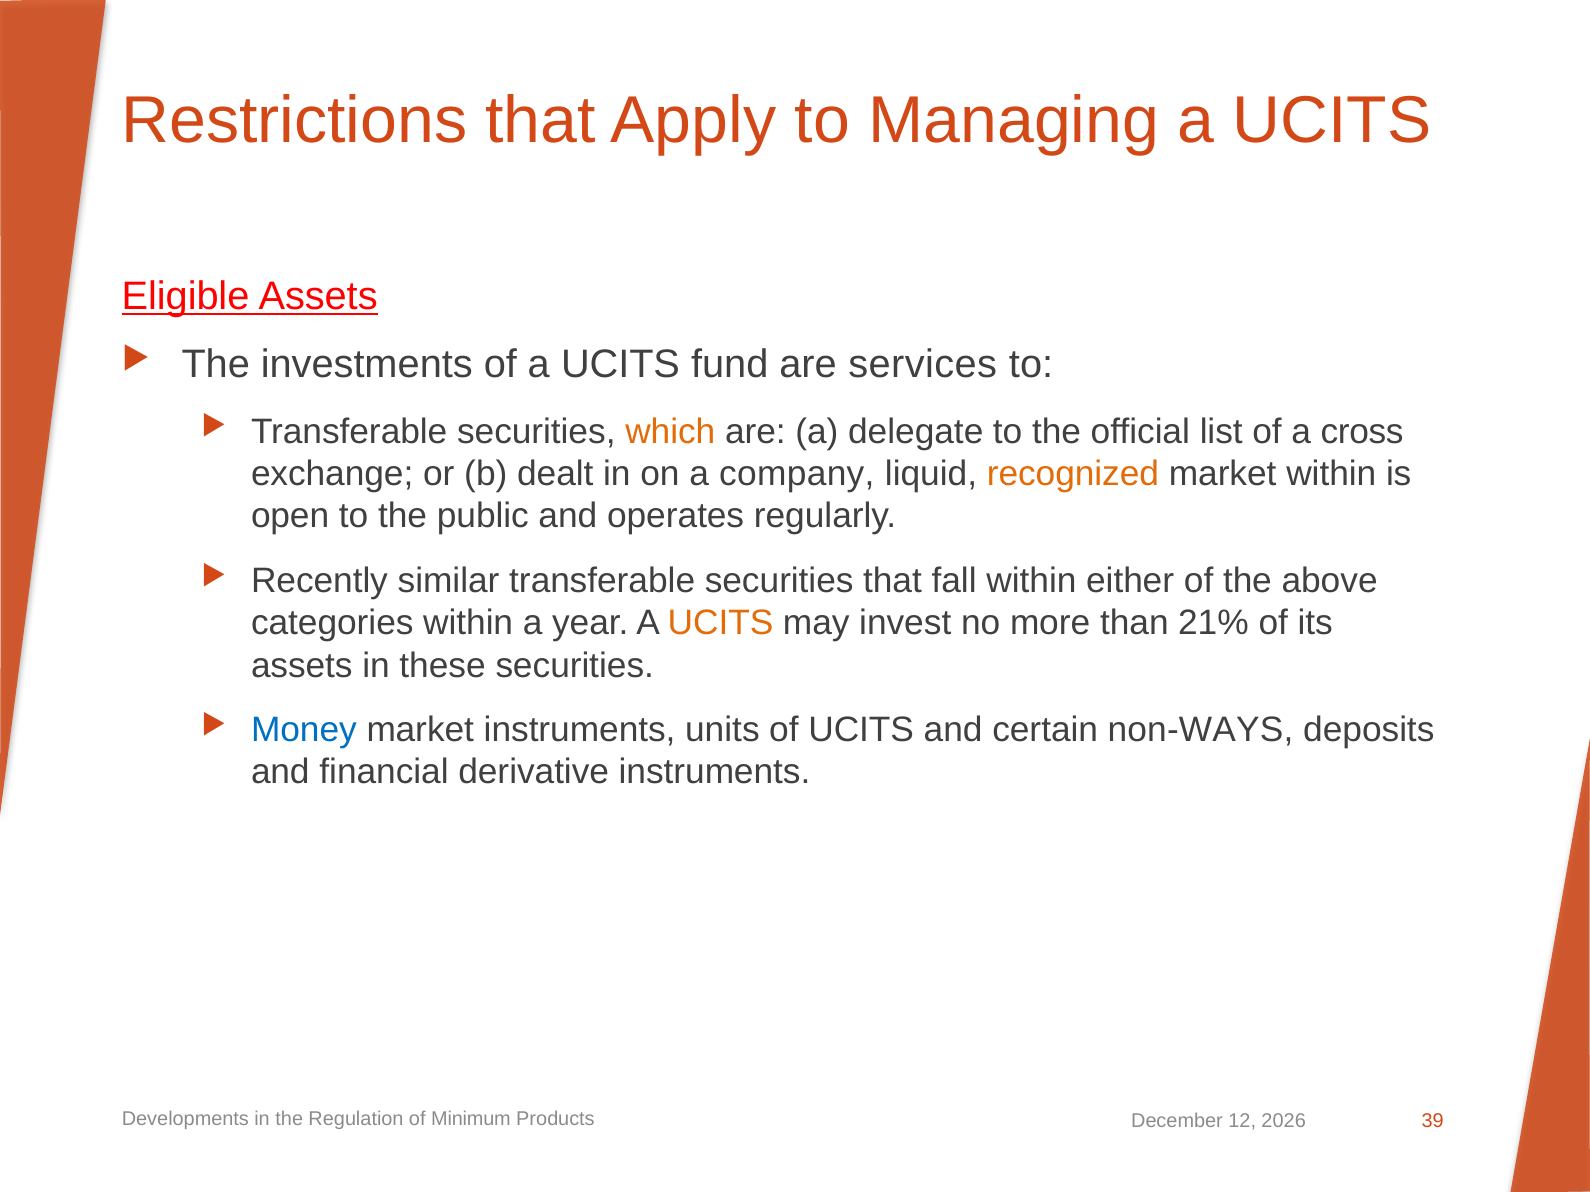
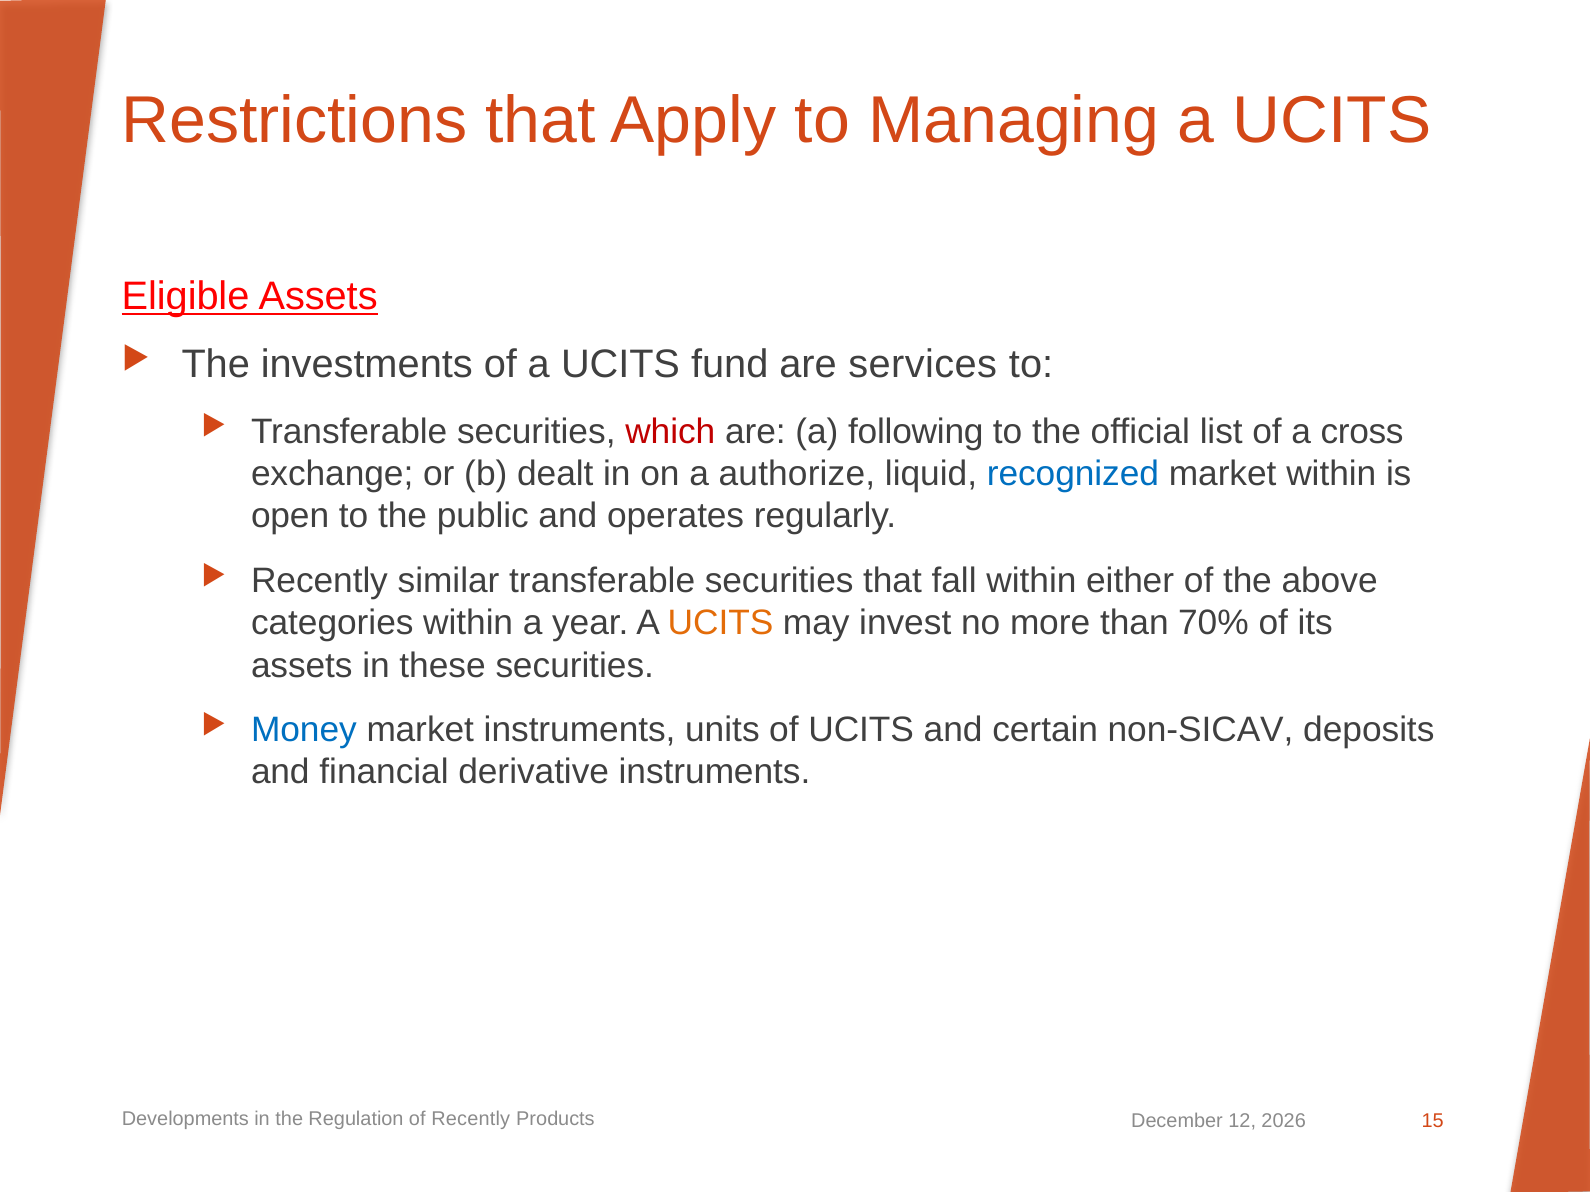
which colour: orange -> red
delegate: delegate -> following
company: company -> authorize
recognized colour: orange -> blue
21%: 21% -> 70%
non-WAYS: non-WAYS -> non-SICAV
of Minimum: Minimum -> Recently
39: 39 -> 15
